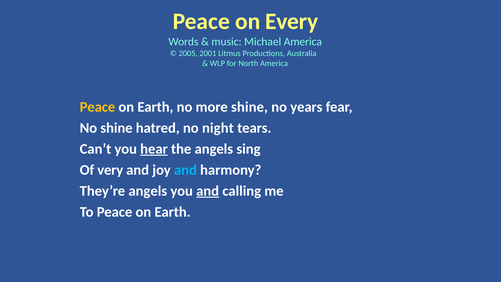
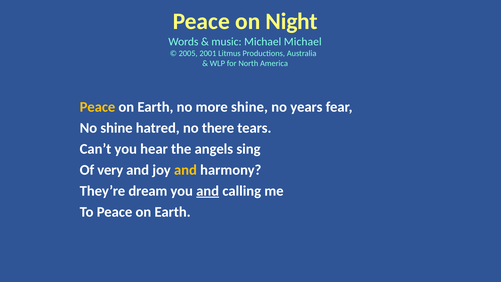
Every: Every -> Night
Michael America: America -> Michael
night: night -> there
hear underline: present -> none
and at (185, 170) colour: light blue -> yellow
They’re angels: angels -> dream
